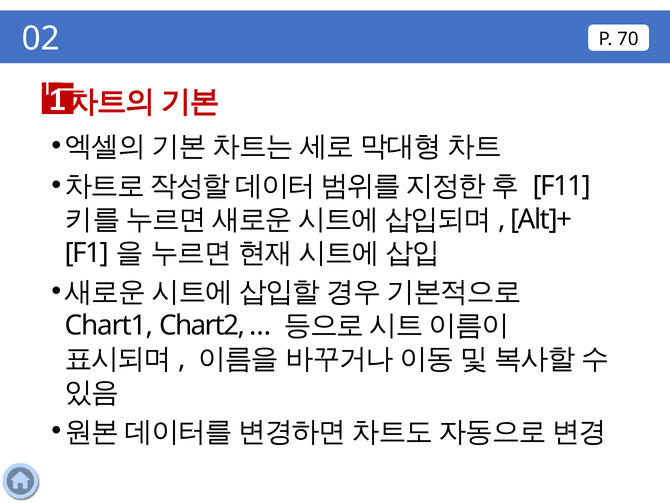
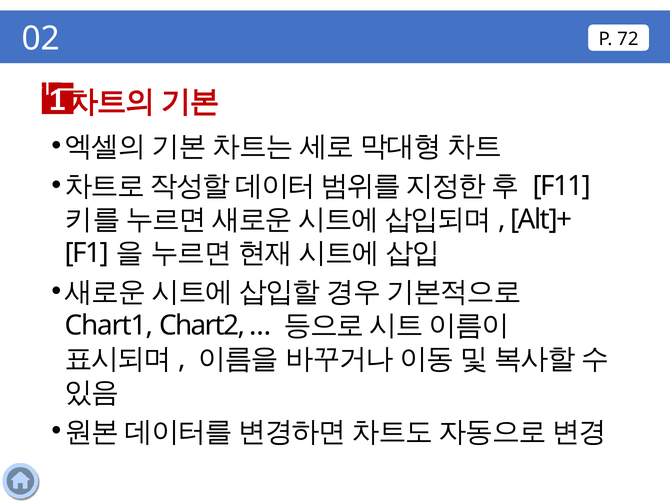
70: 70 -> 72
